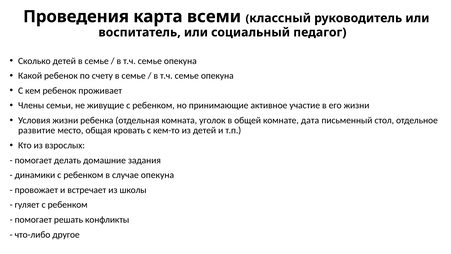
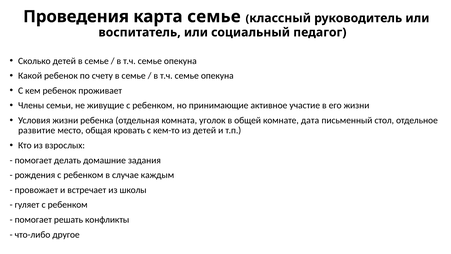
карта всеми: всеми -> семье
динамики: динамики -> рождения
случае опекуна: опекуна -> каждым
